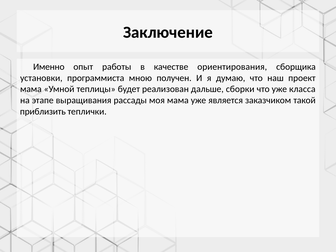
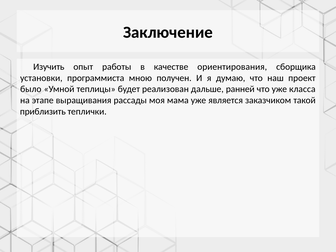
Именно: Именно -> Изучить
мама at (31, 89): мама -> было
сборки: сборки -> ранней
